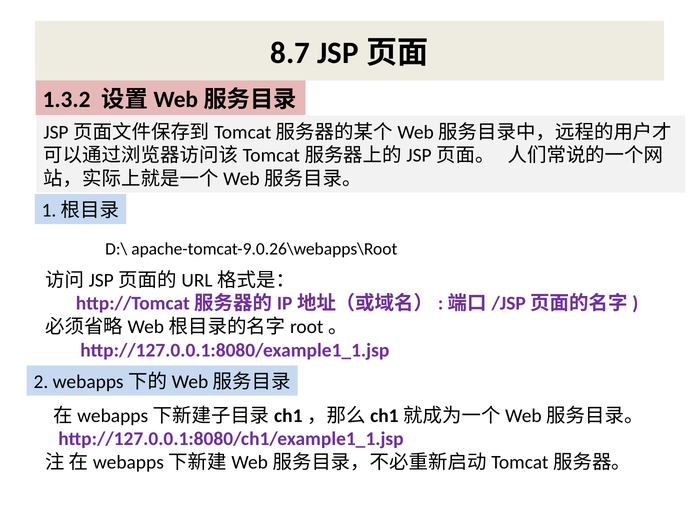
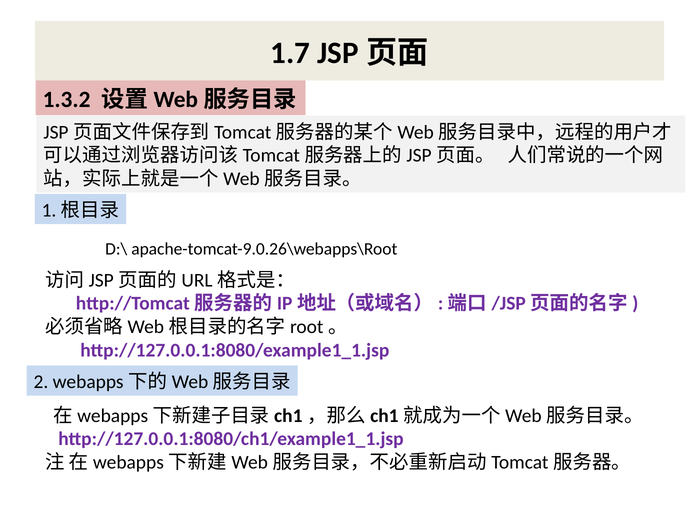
8.7: 8.7 -> 1.7
